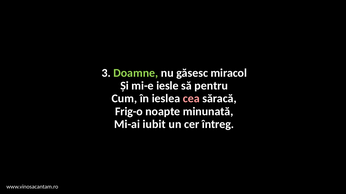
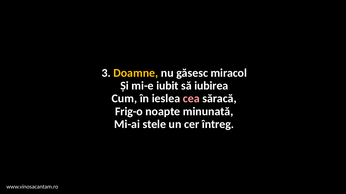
Doamne colour: light green -> yellow
iesle: iesle -> iubit
pentru: pentru -> iubirea
iubit: iubit -> stele
